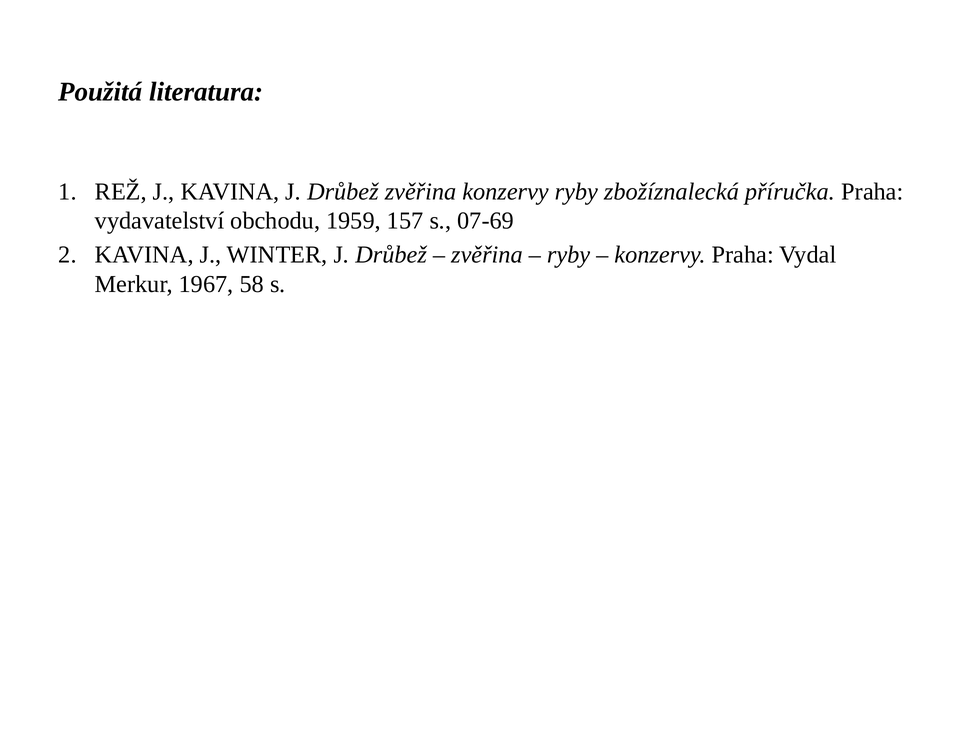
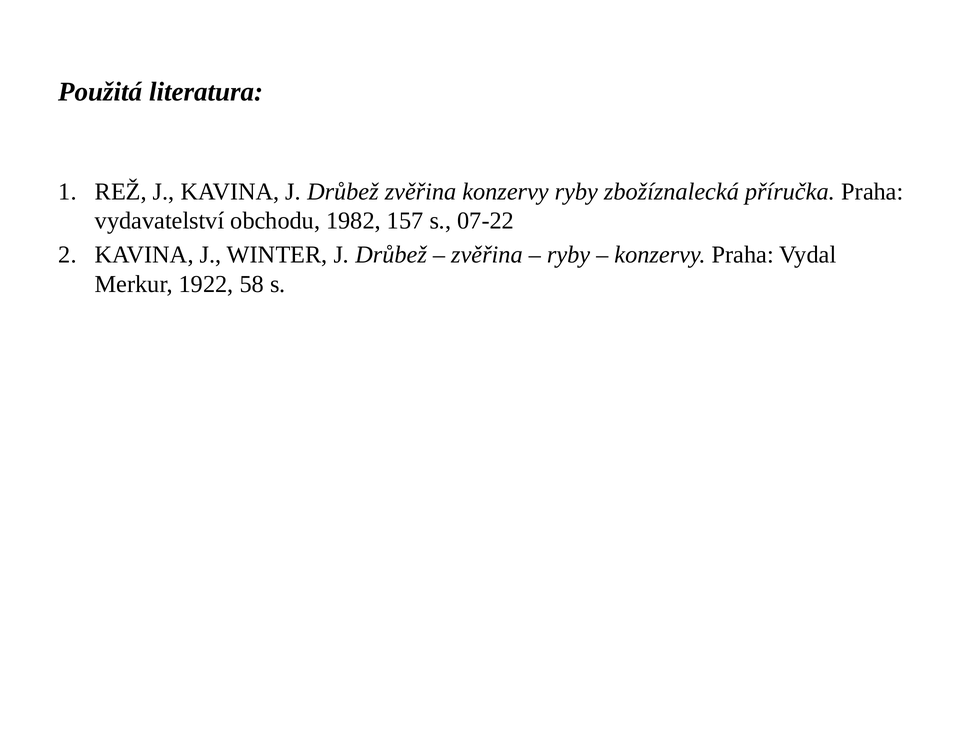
1959: 1959 -> 1982
07-69: 07-69 -> 07-22
1967: 1967 -> 1922
